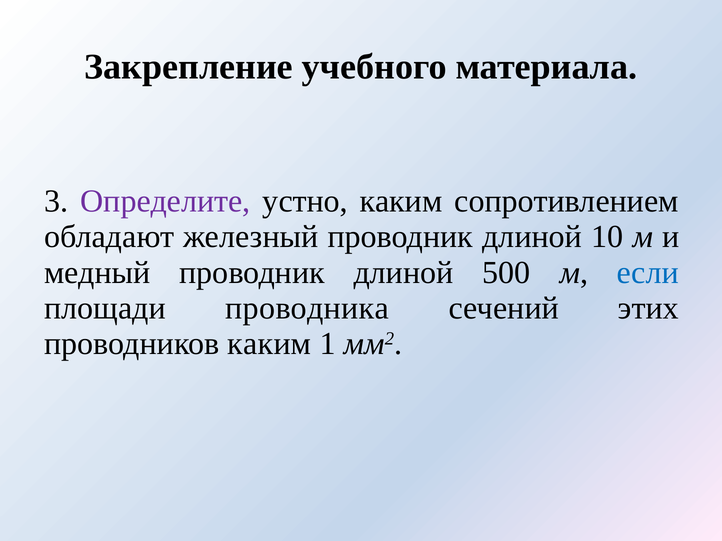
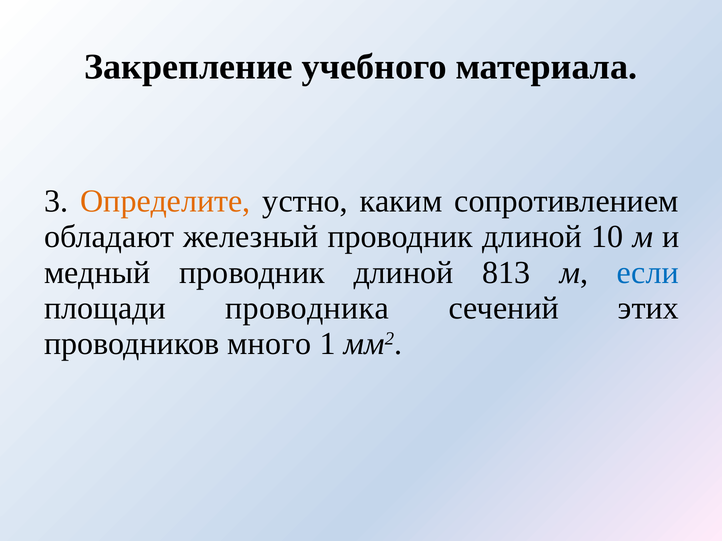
Определите colour: purple -> orange
500: 500 -> 813
проводников каким: каким -> много
